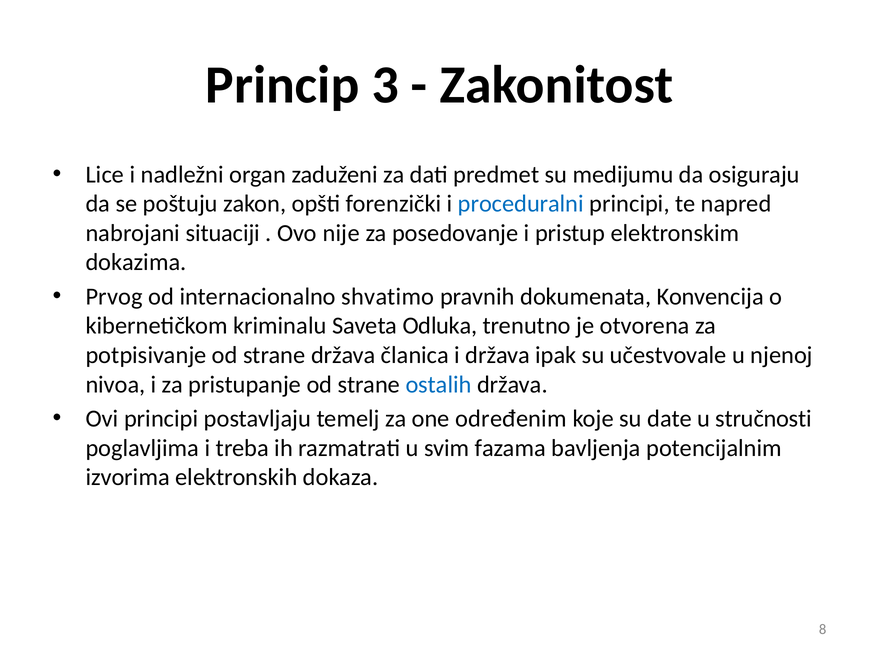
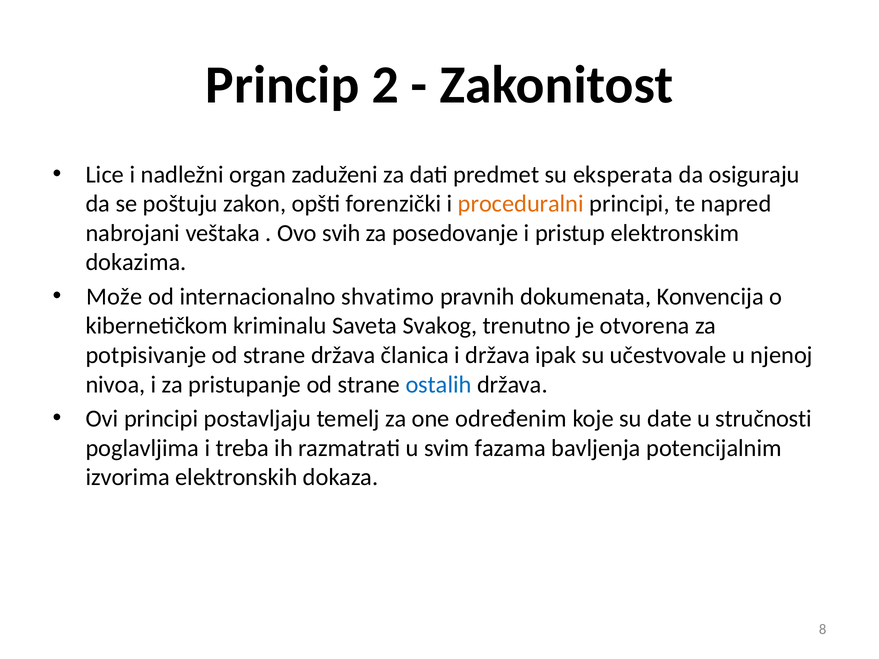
3: 3 -> 2
medijumu: medijumu -> eksperata
proceduralni colour: blue -> orange
situaciji: situaciji -> veštaka
nije: nije -> svih
Prvog: Prvog -> Može
Odluka: Odluka -> Svakog
